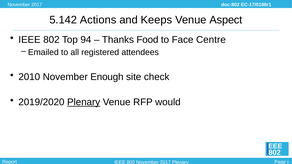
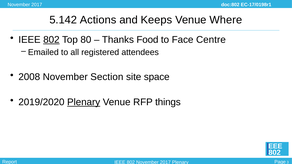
Aspect: Aspect -> Where
802 at (51, 40) underline: none -> present
94: 94 -> 80
2010: 2010 -> 2008
Enough: Enough -> Section
check: check -> space
would: would -> things
